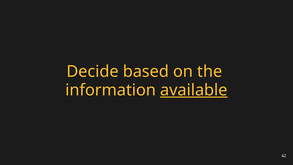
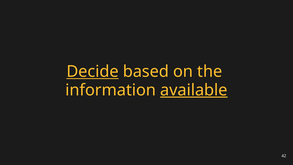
Decide underline: none -> present
